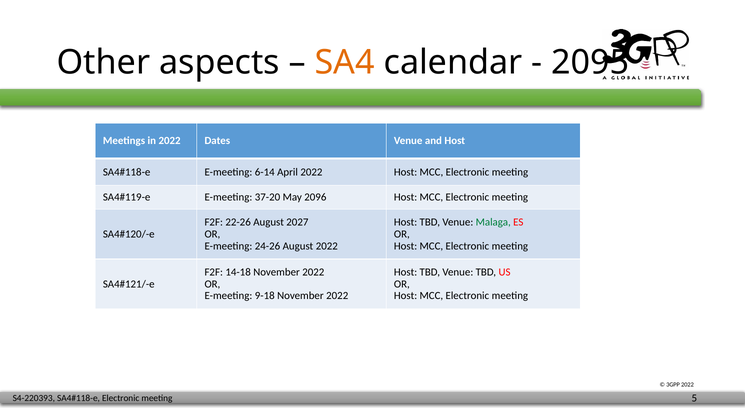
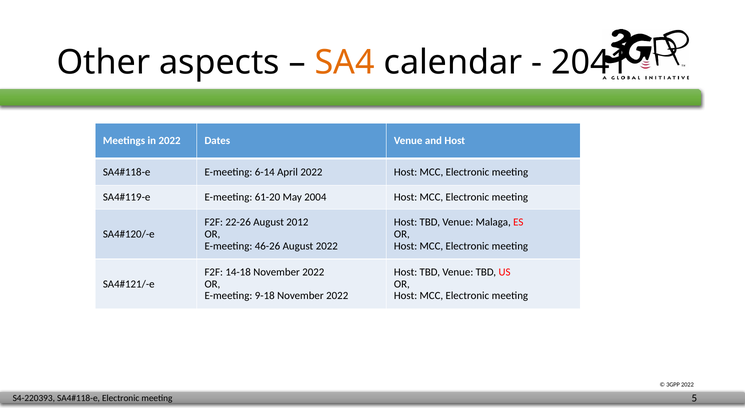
2095: 2095 -> 2041
37-20: 37-20 -> 61-20
2096: 2096 -> 2004
2027: 2027 -> 2012
Malaga colour: green -> black
24-26: 24-26 -> 46-26
